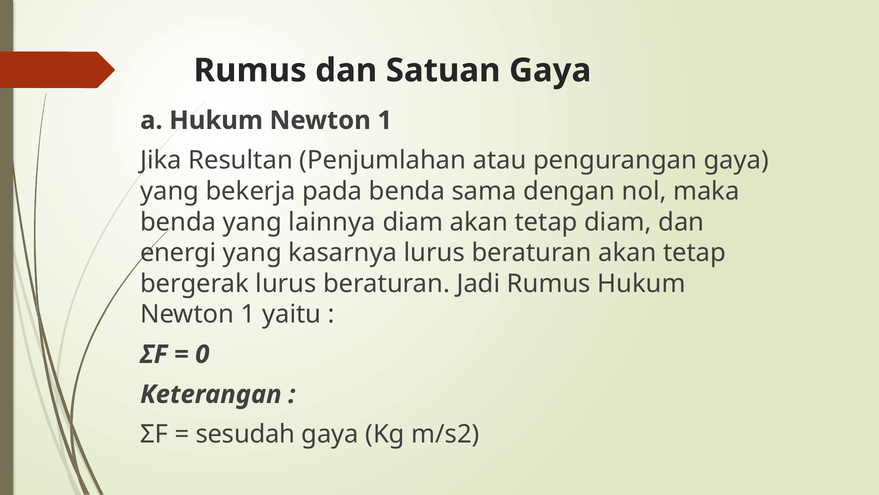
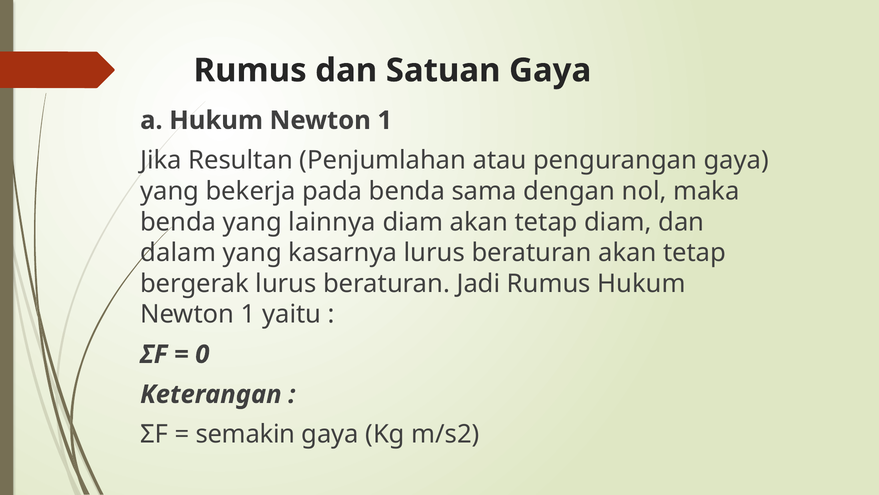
energi: energi -> dalam
sesudah: sesudah -> semakin
